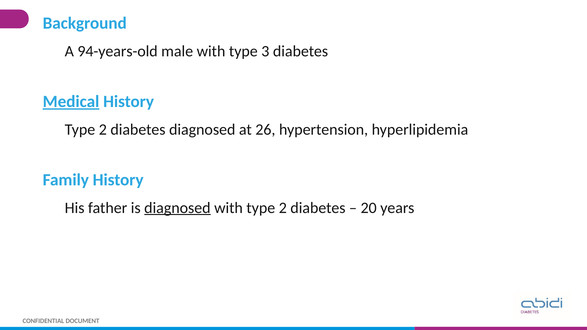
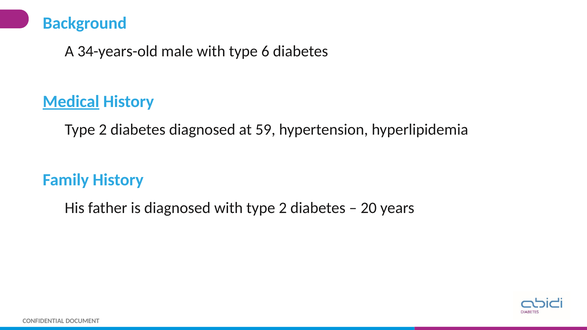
94-years-old: 94-years-old -> 34-years-old
type 3: 3 -> 6
26: 26 -> 59
diagnosed at (177, 208) underline: present -> none
